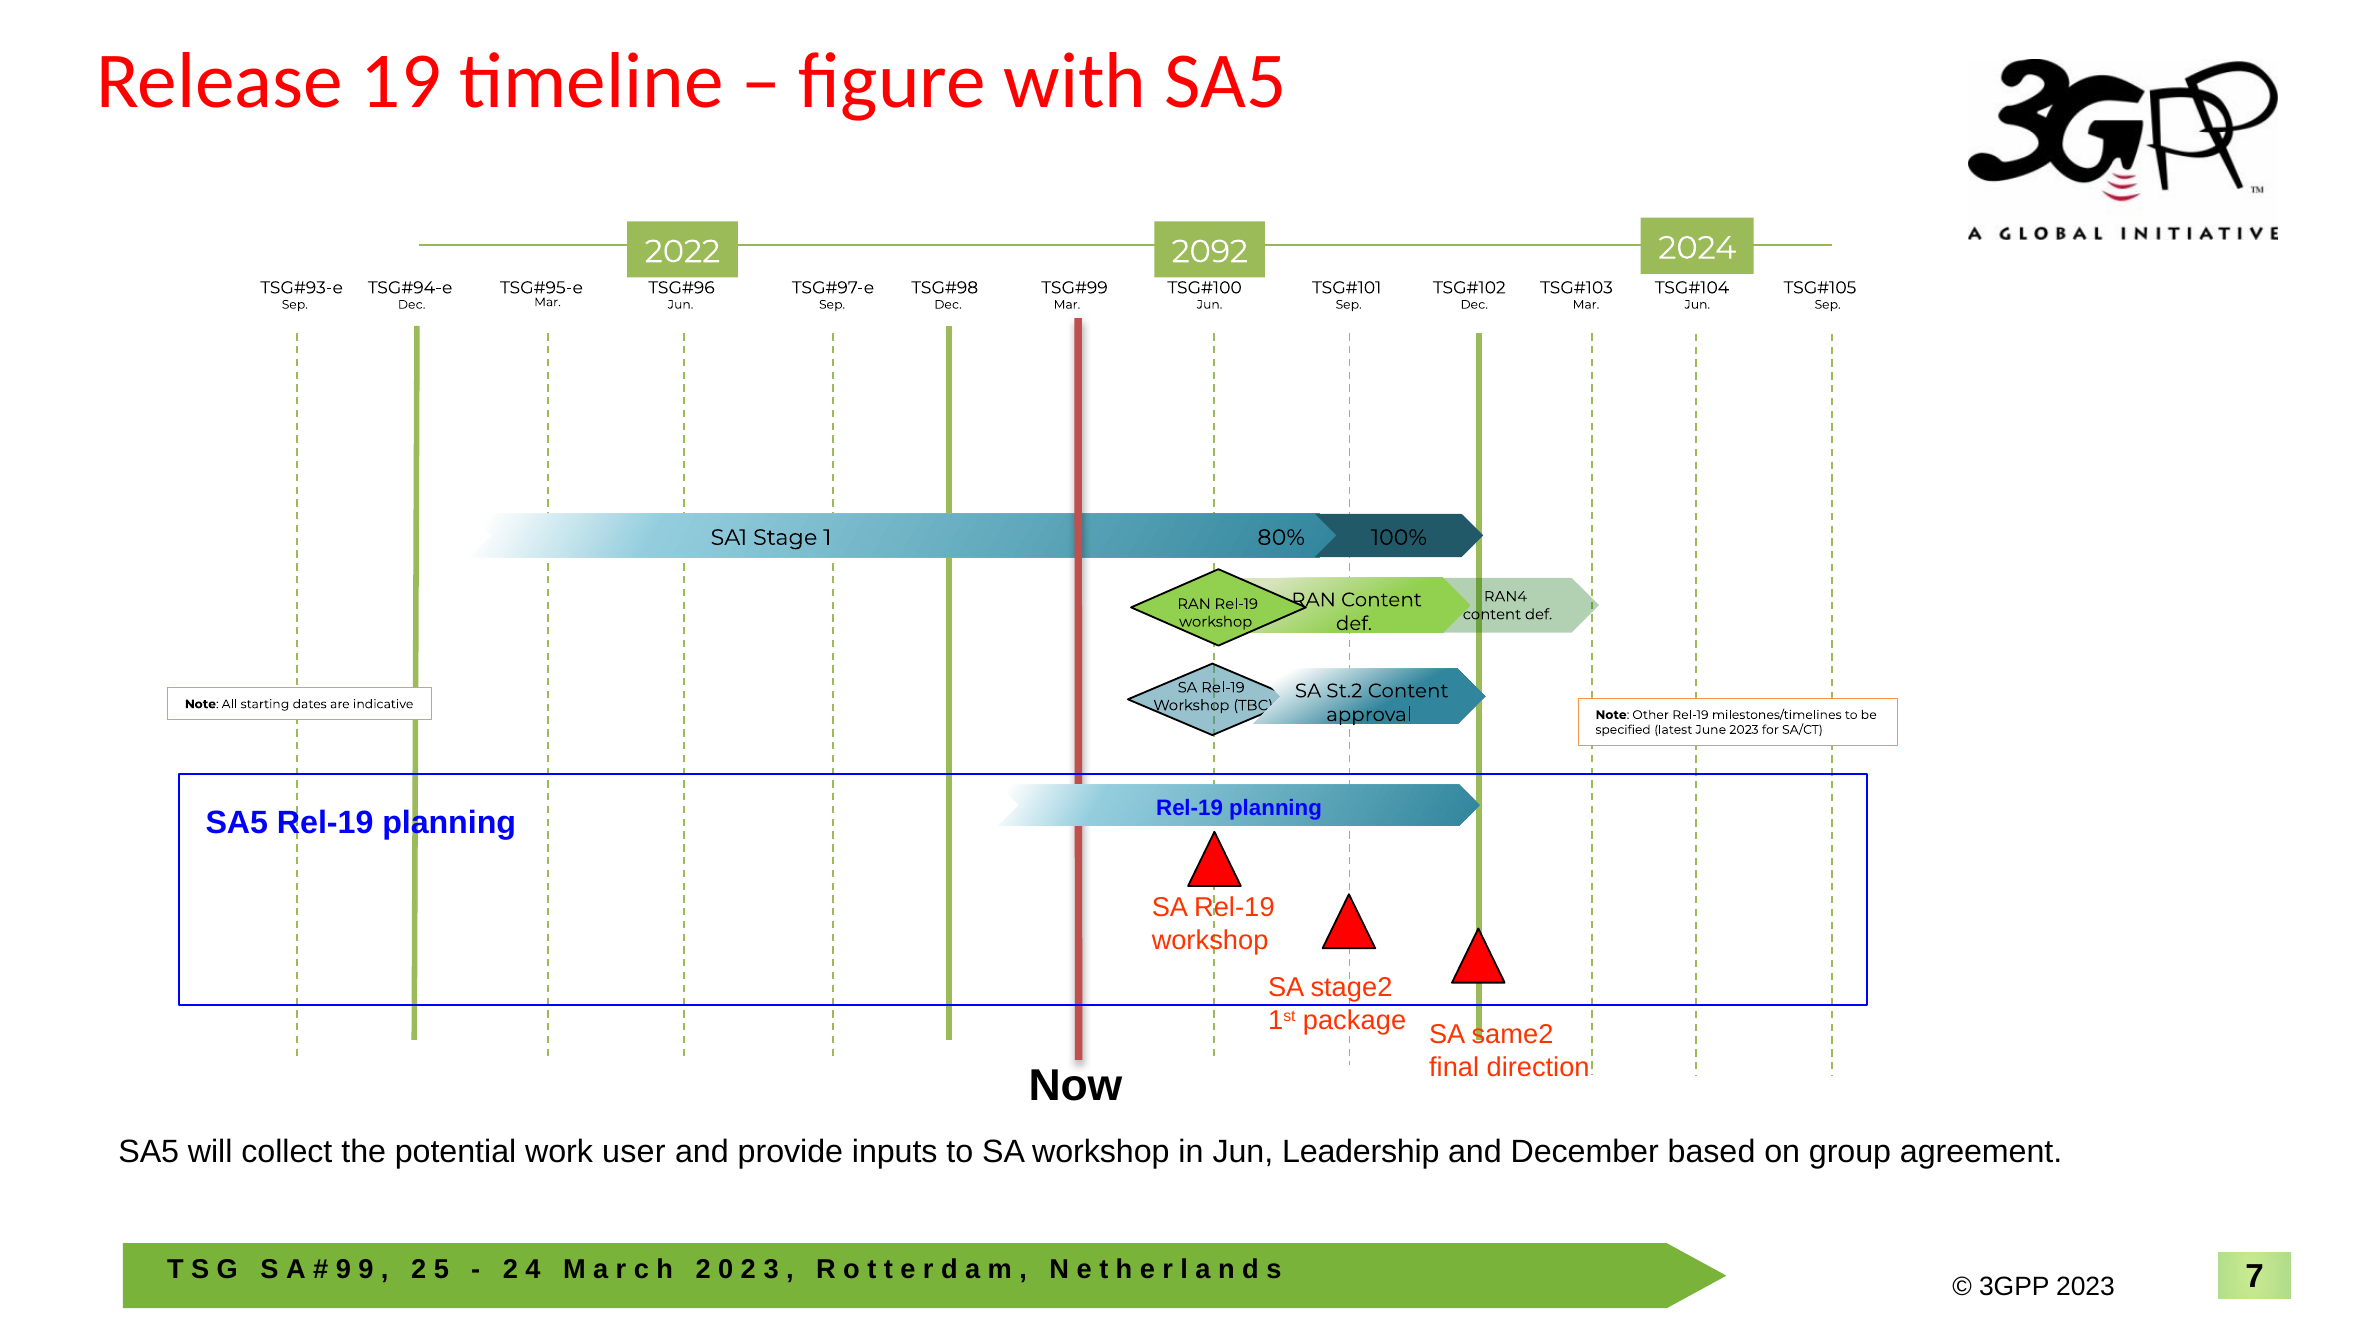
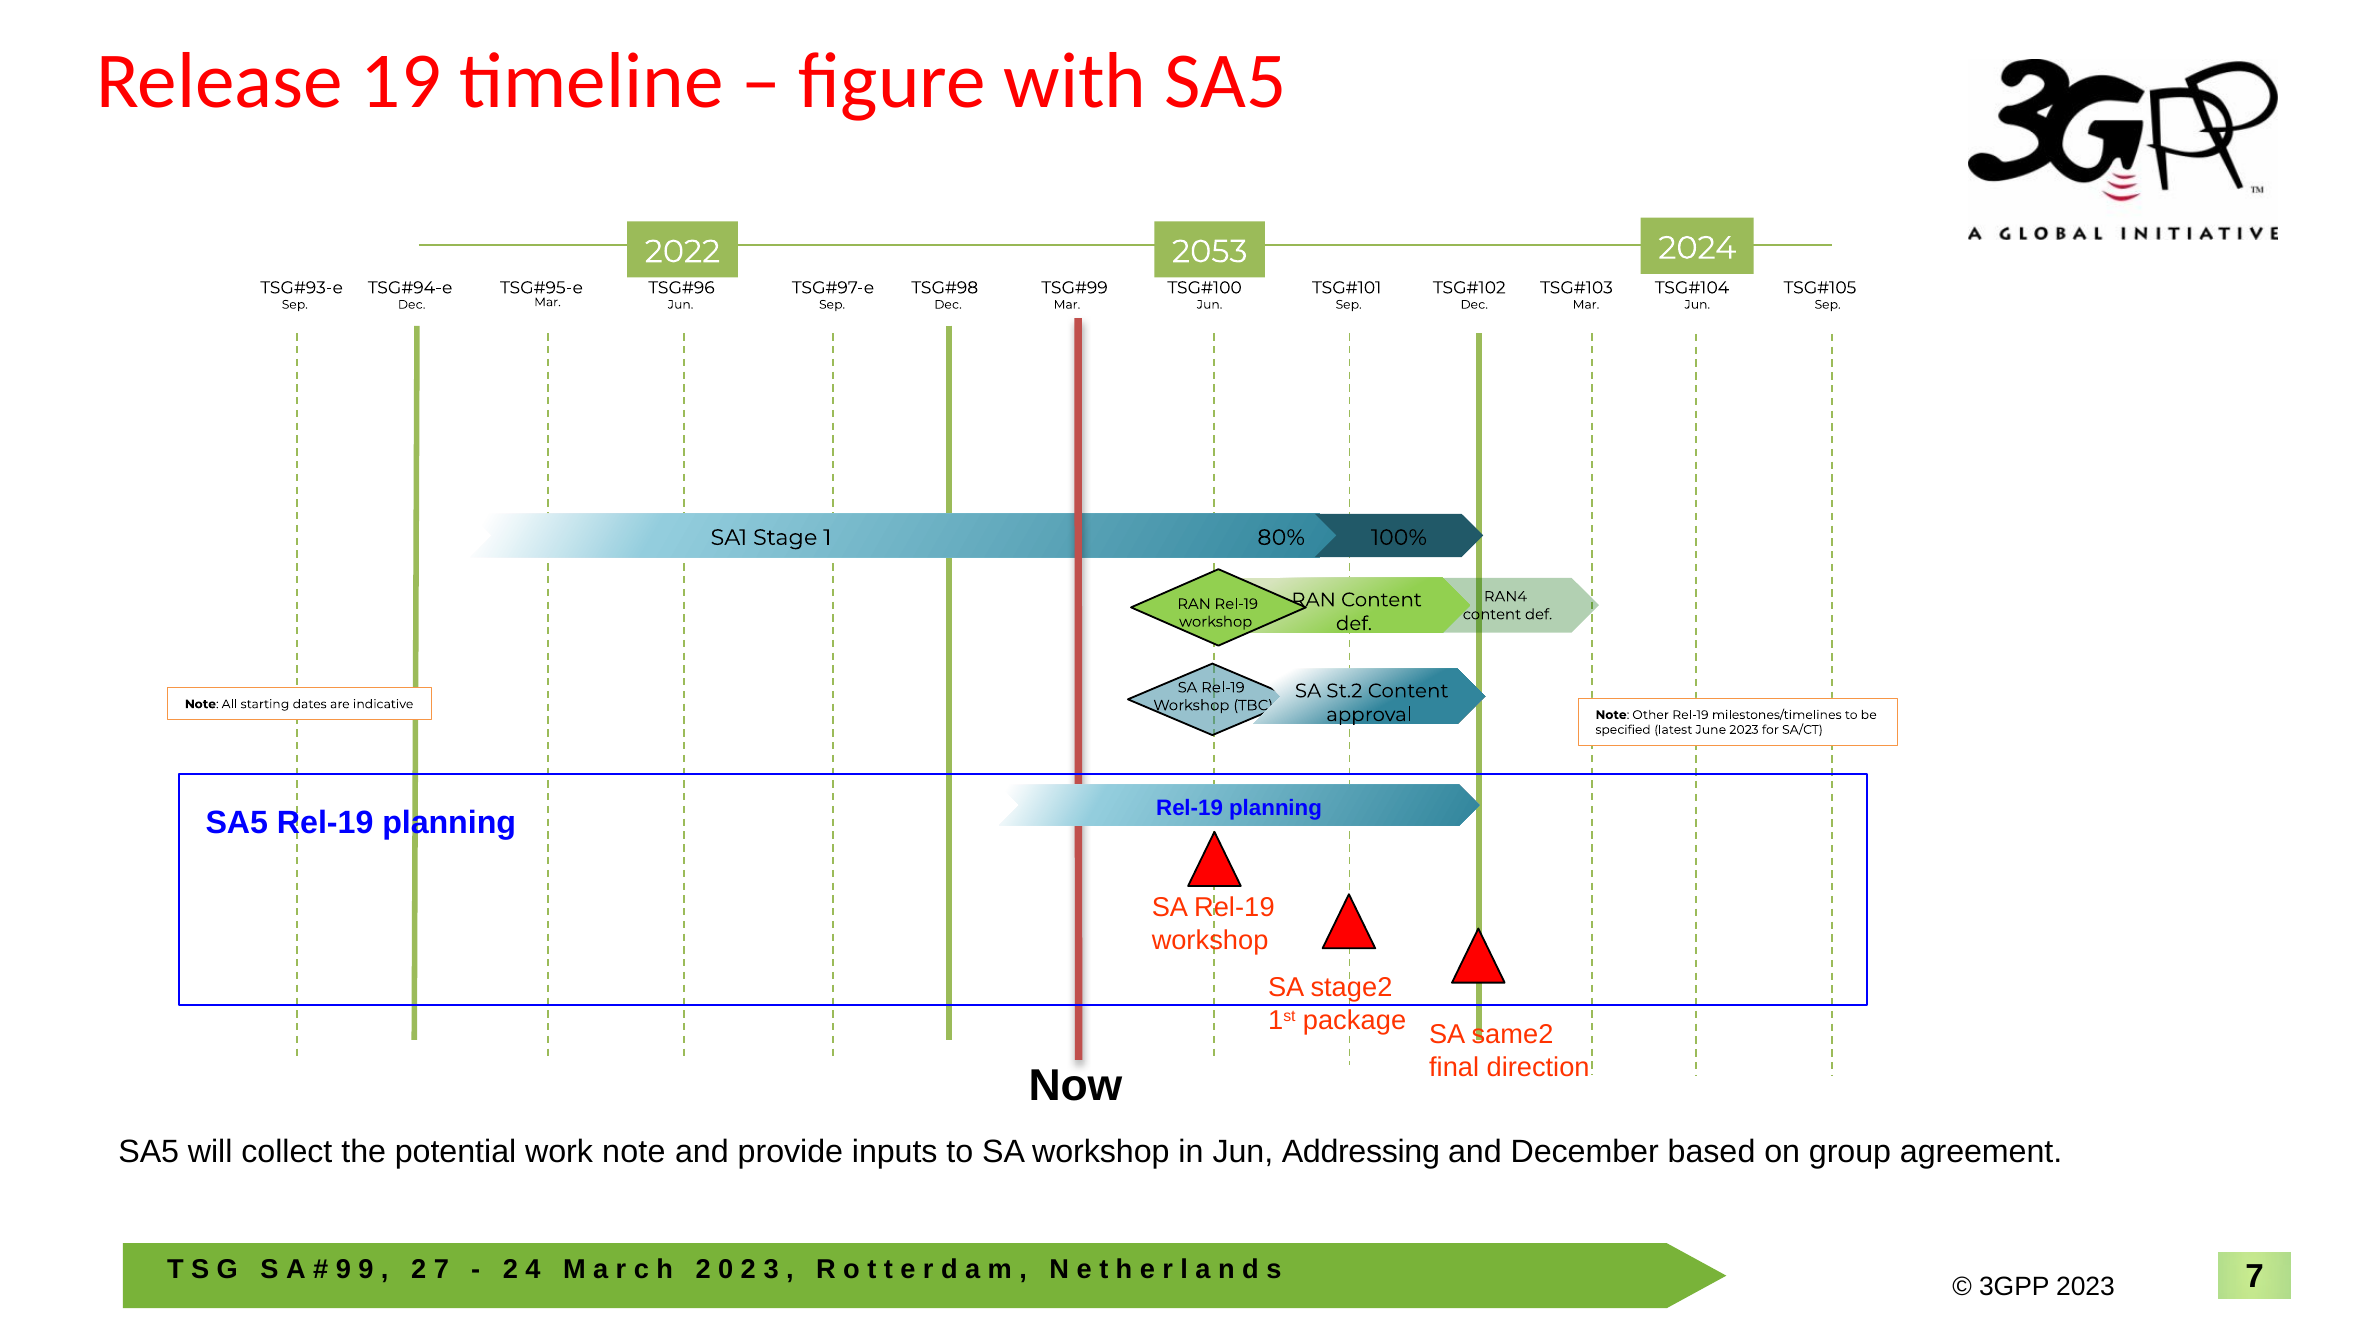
2092: 2092 -> 2053
work user: user -> note
Leadership: Leadership -> Addressing
5 at (441, 1270): 5 -> 7
